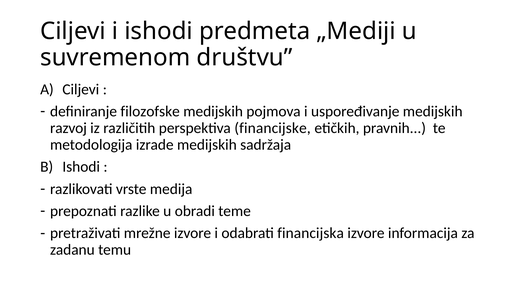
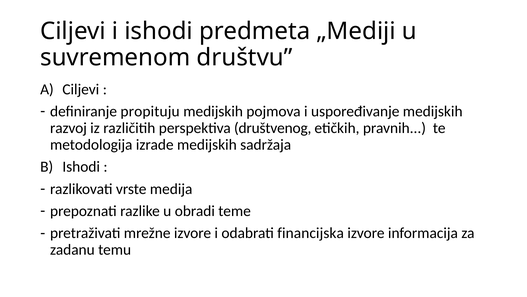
filozofske: filozofske -> propituju
financijske: financijske -> društvenog
